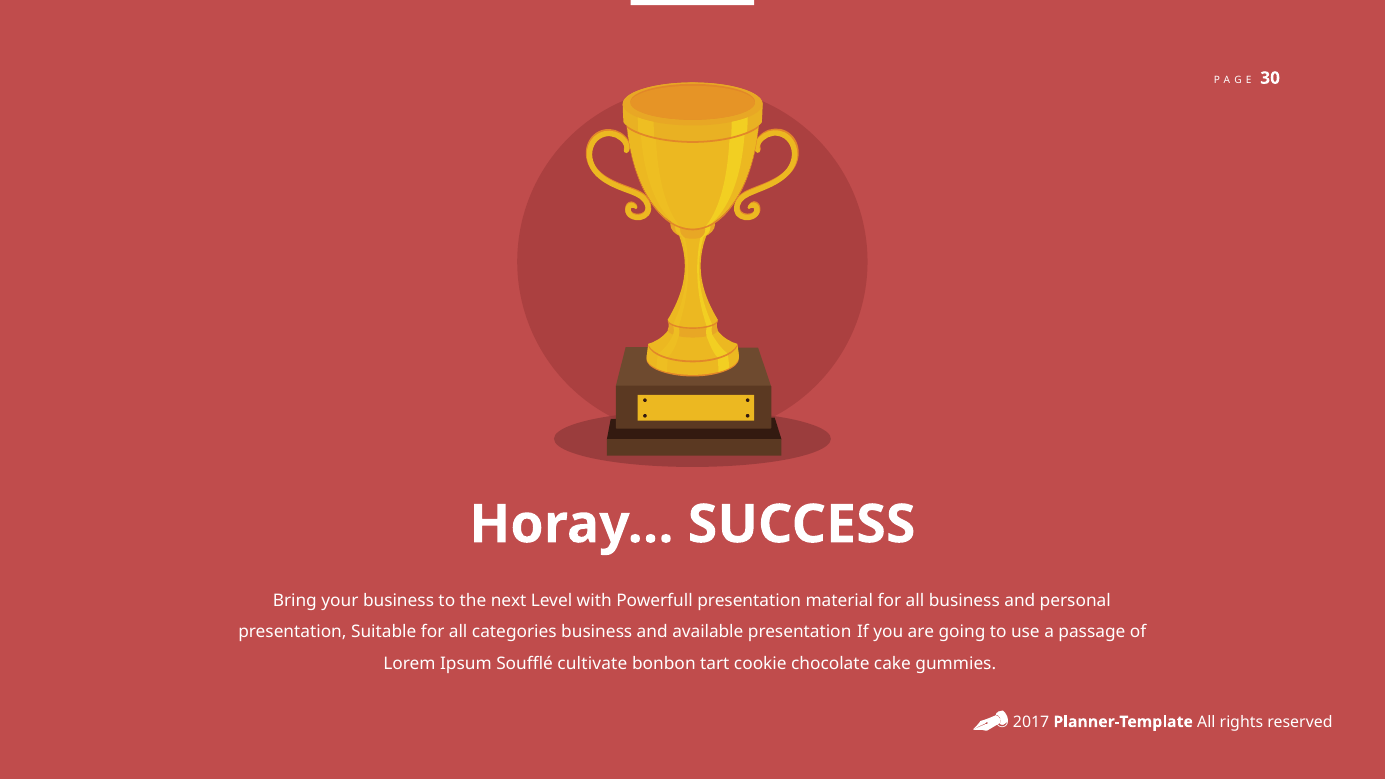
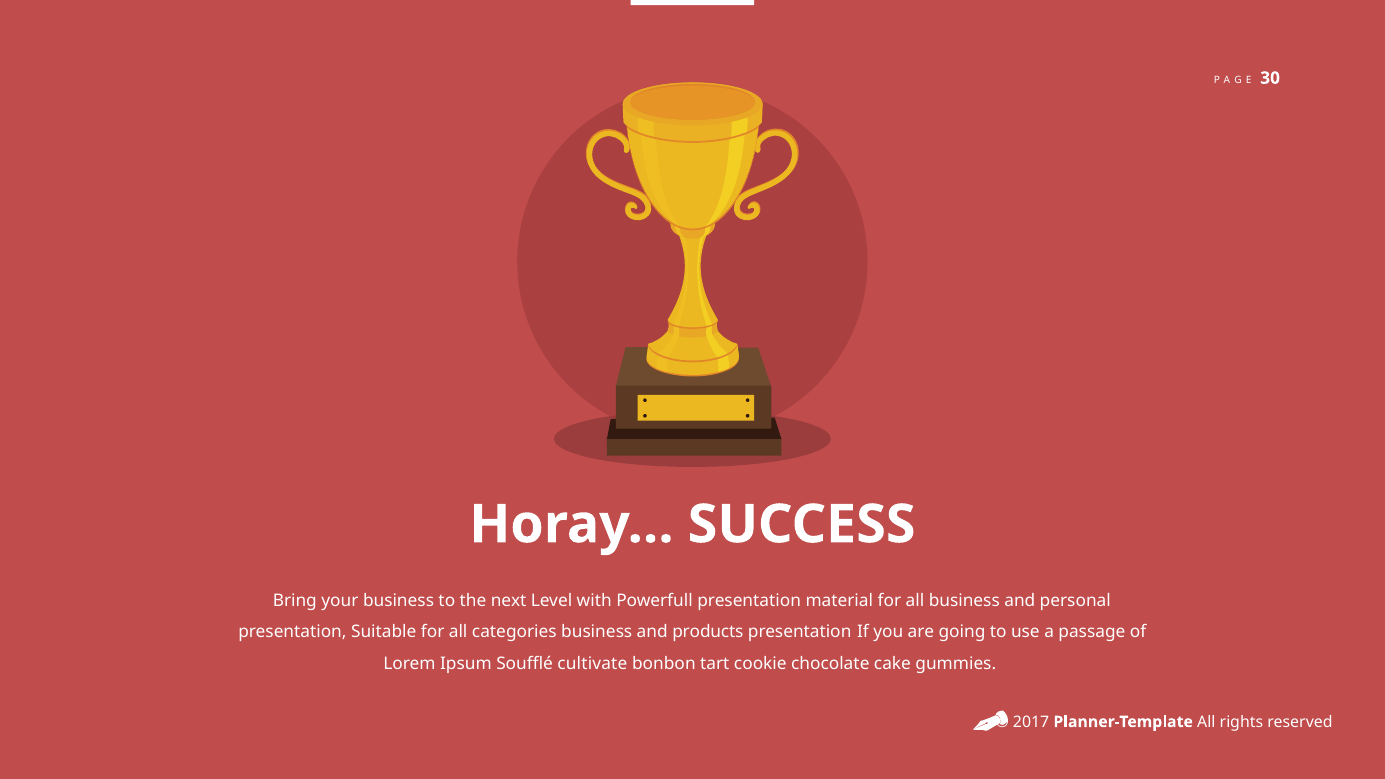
available: available -> products
